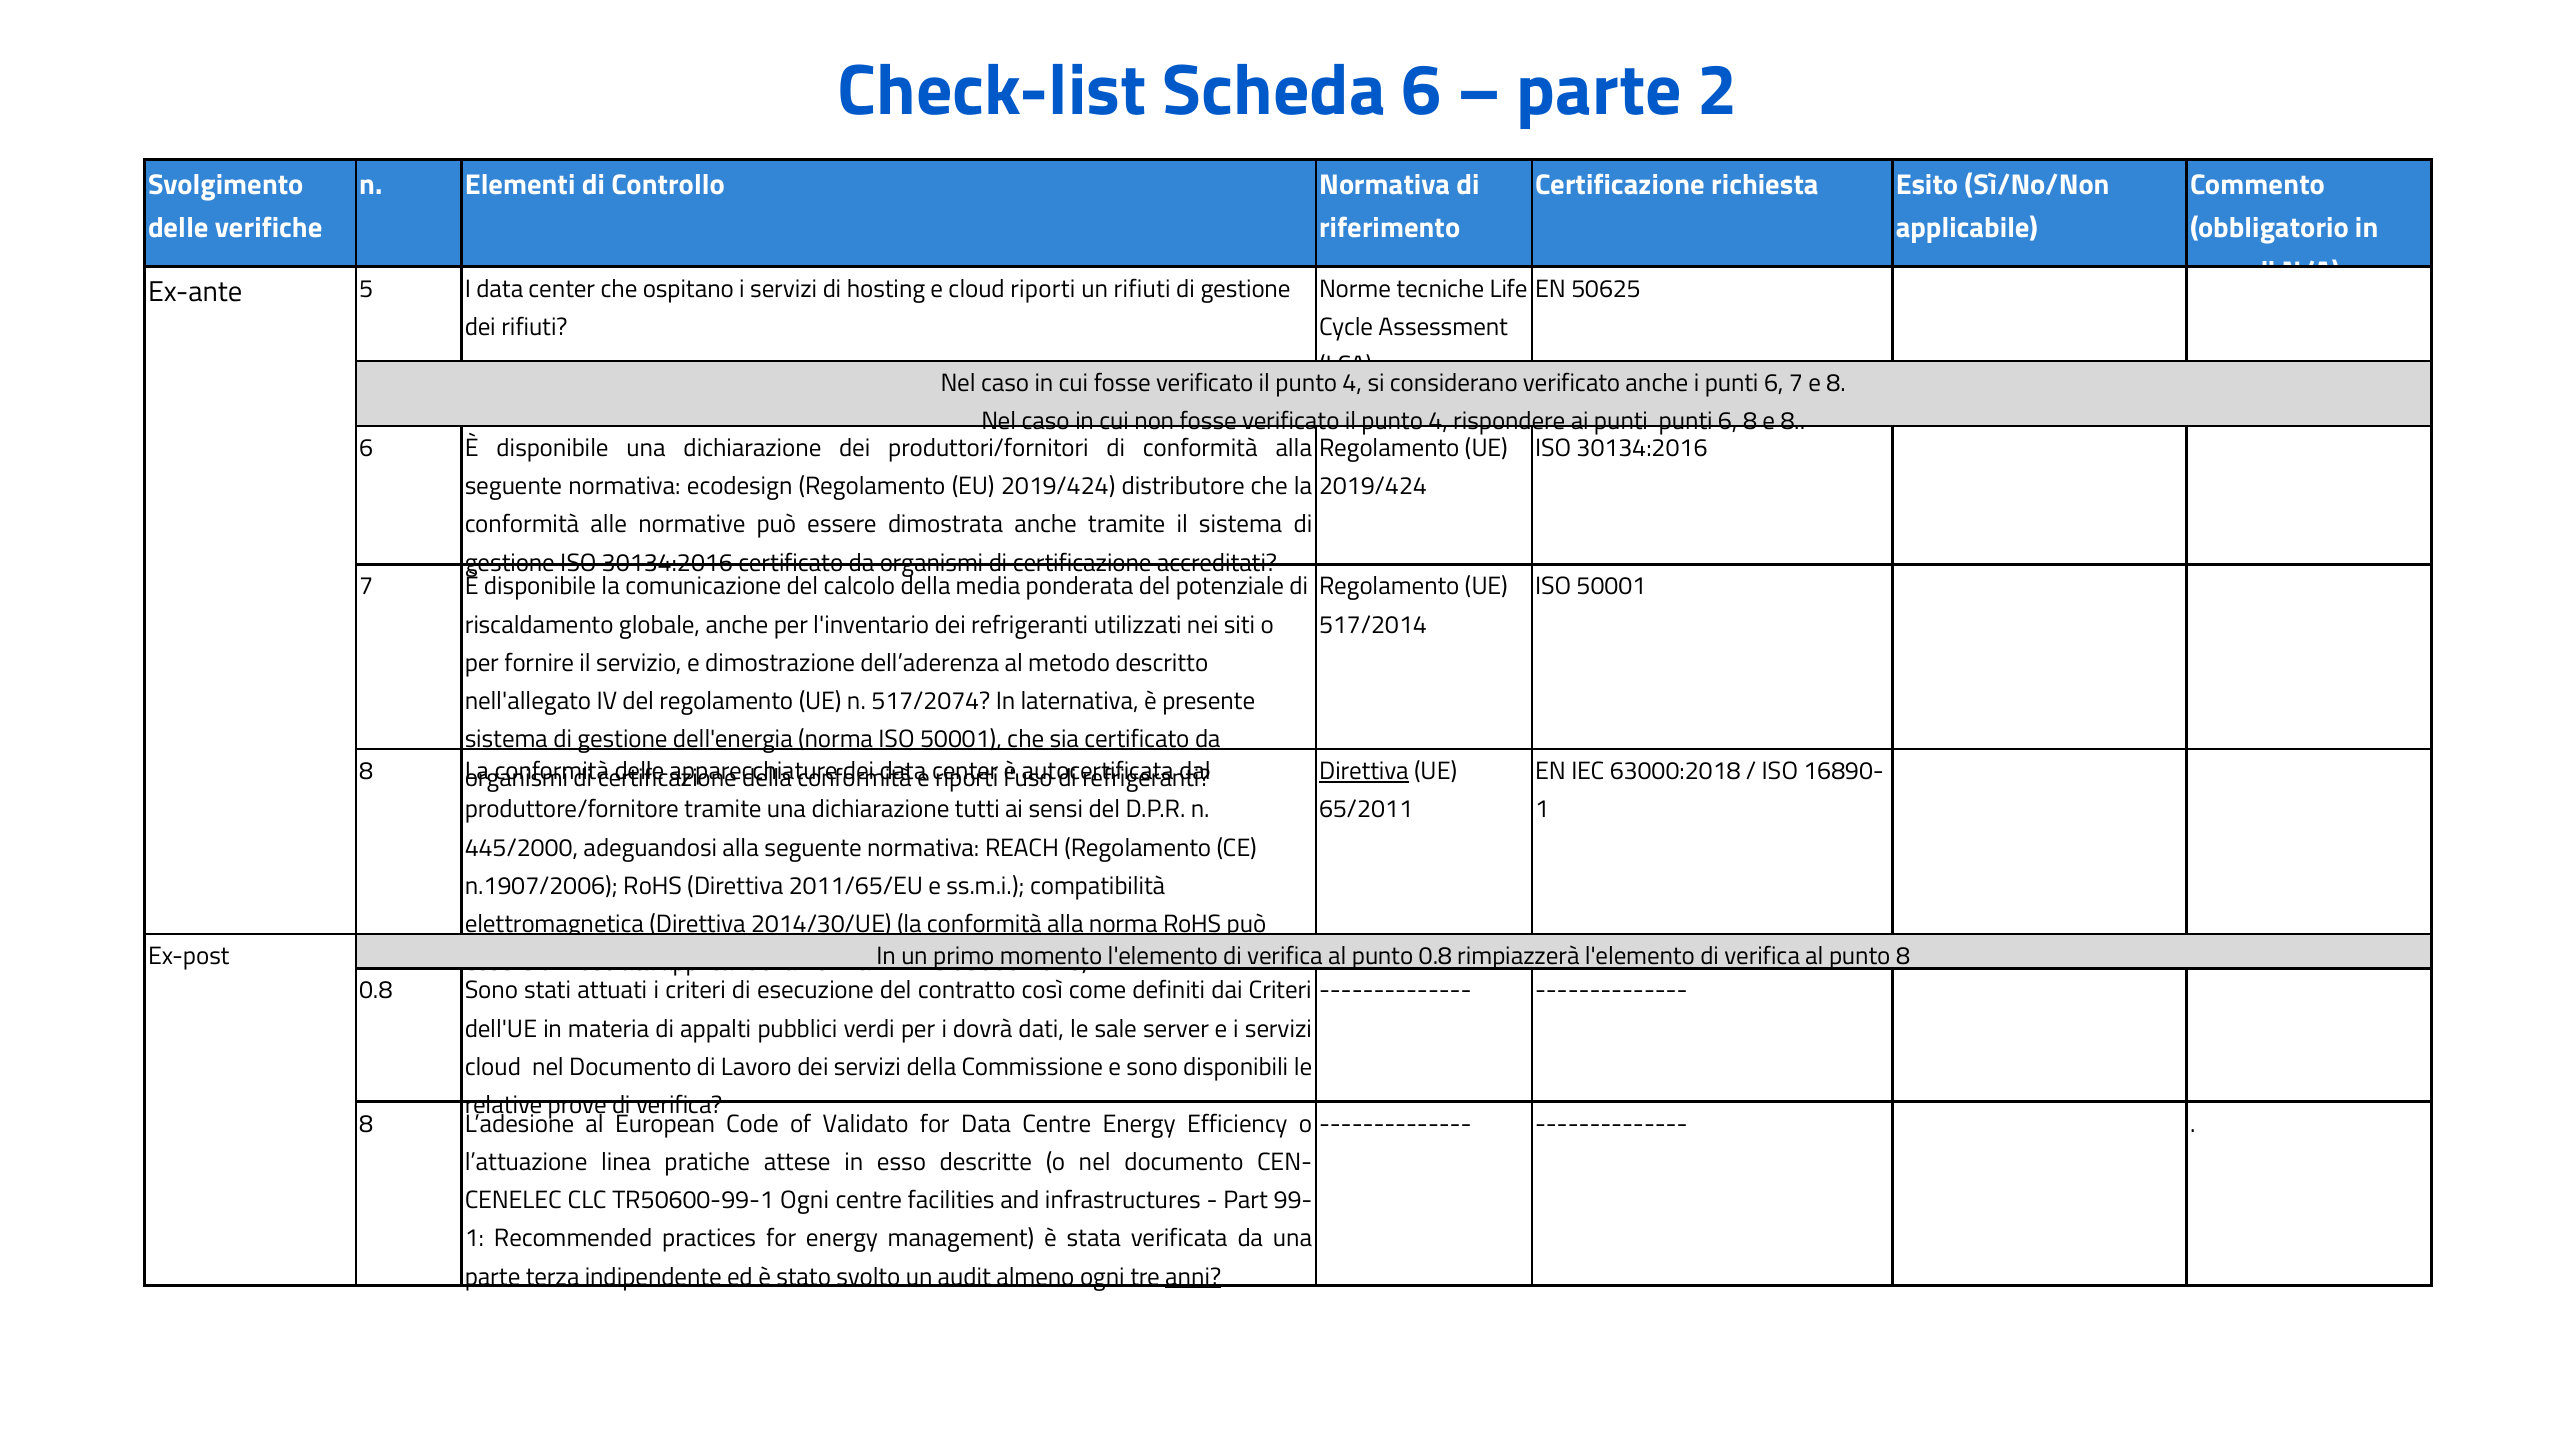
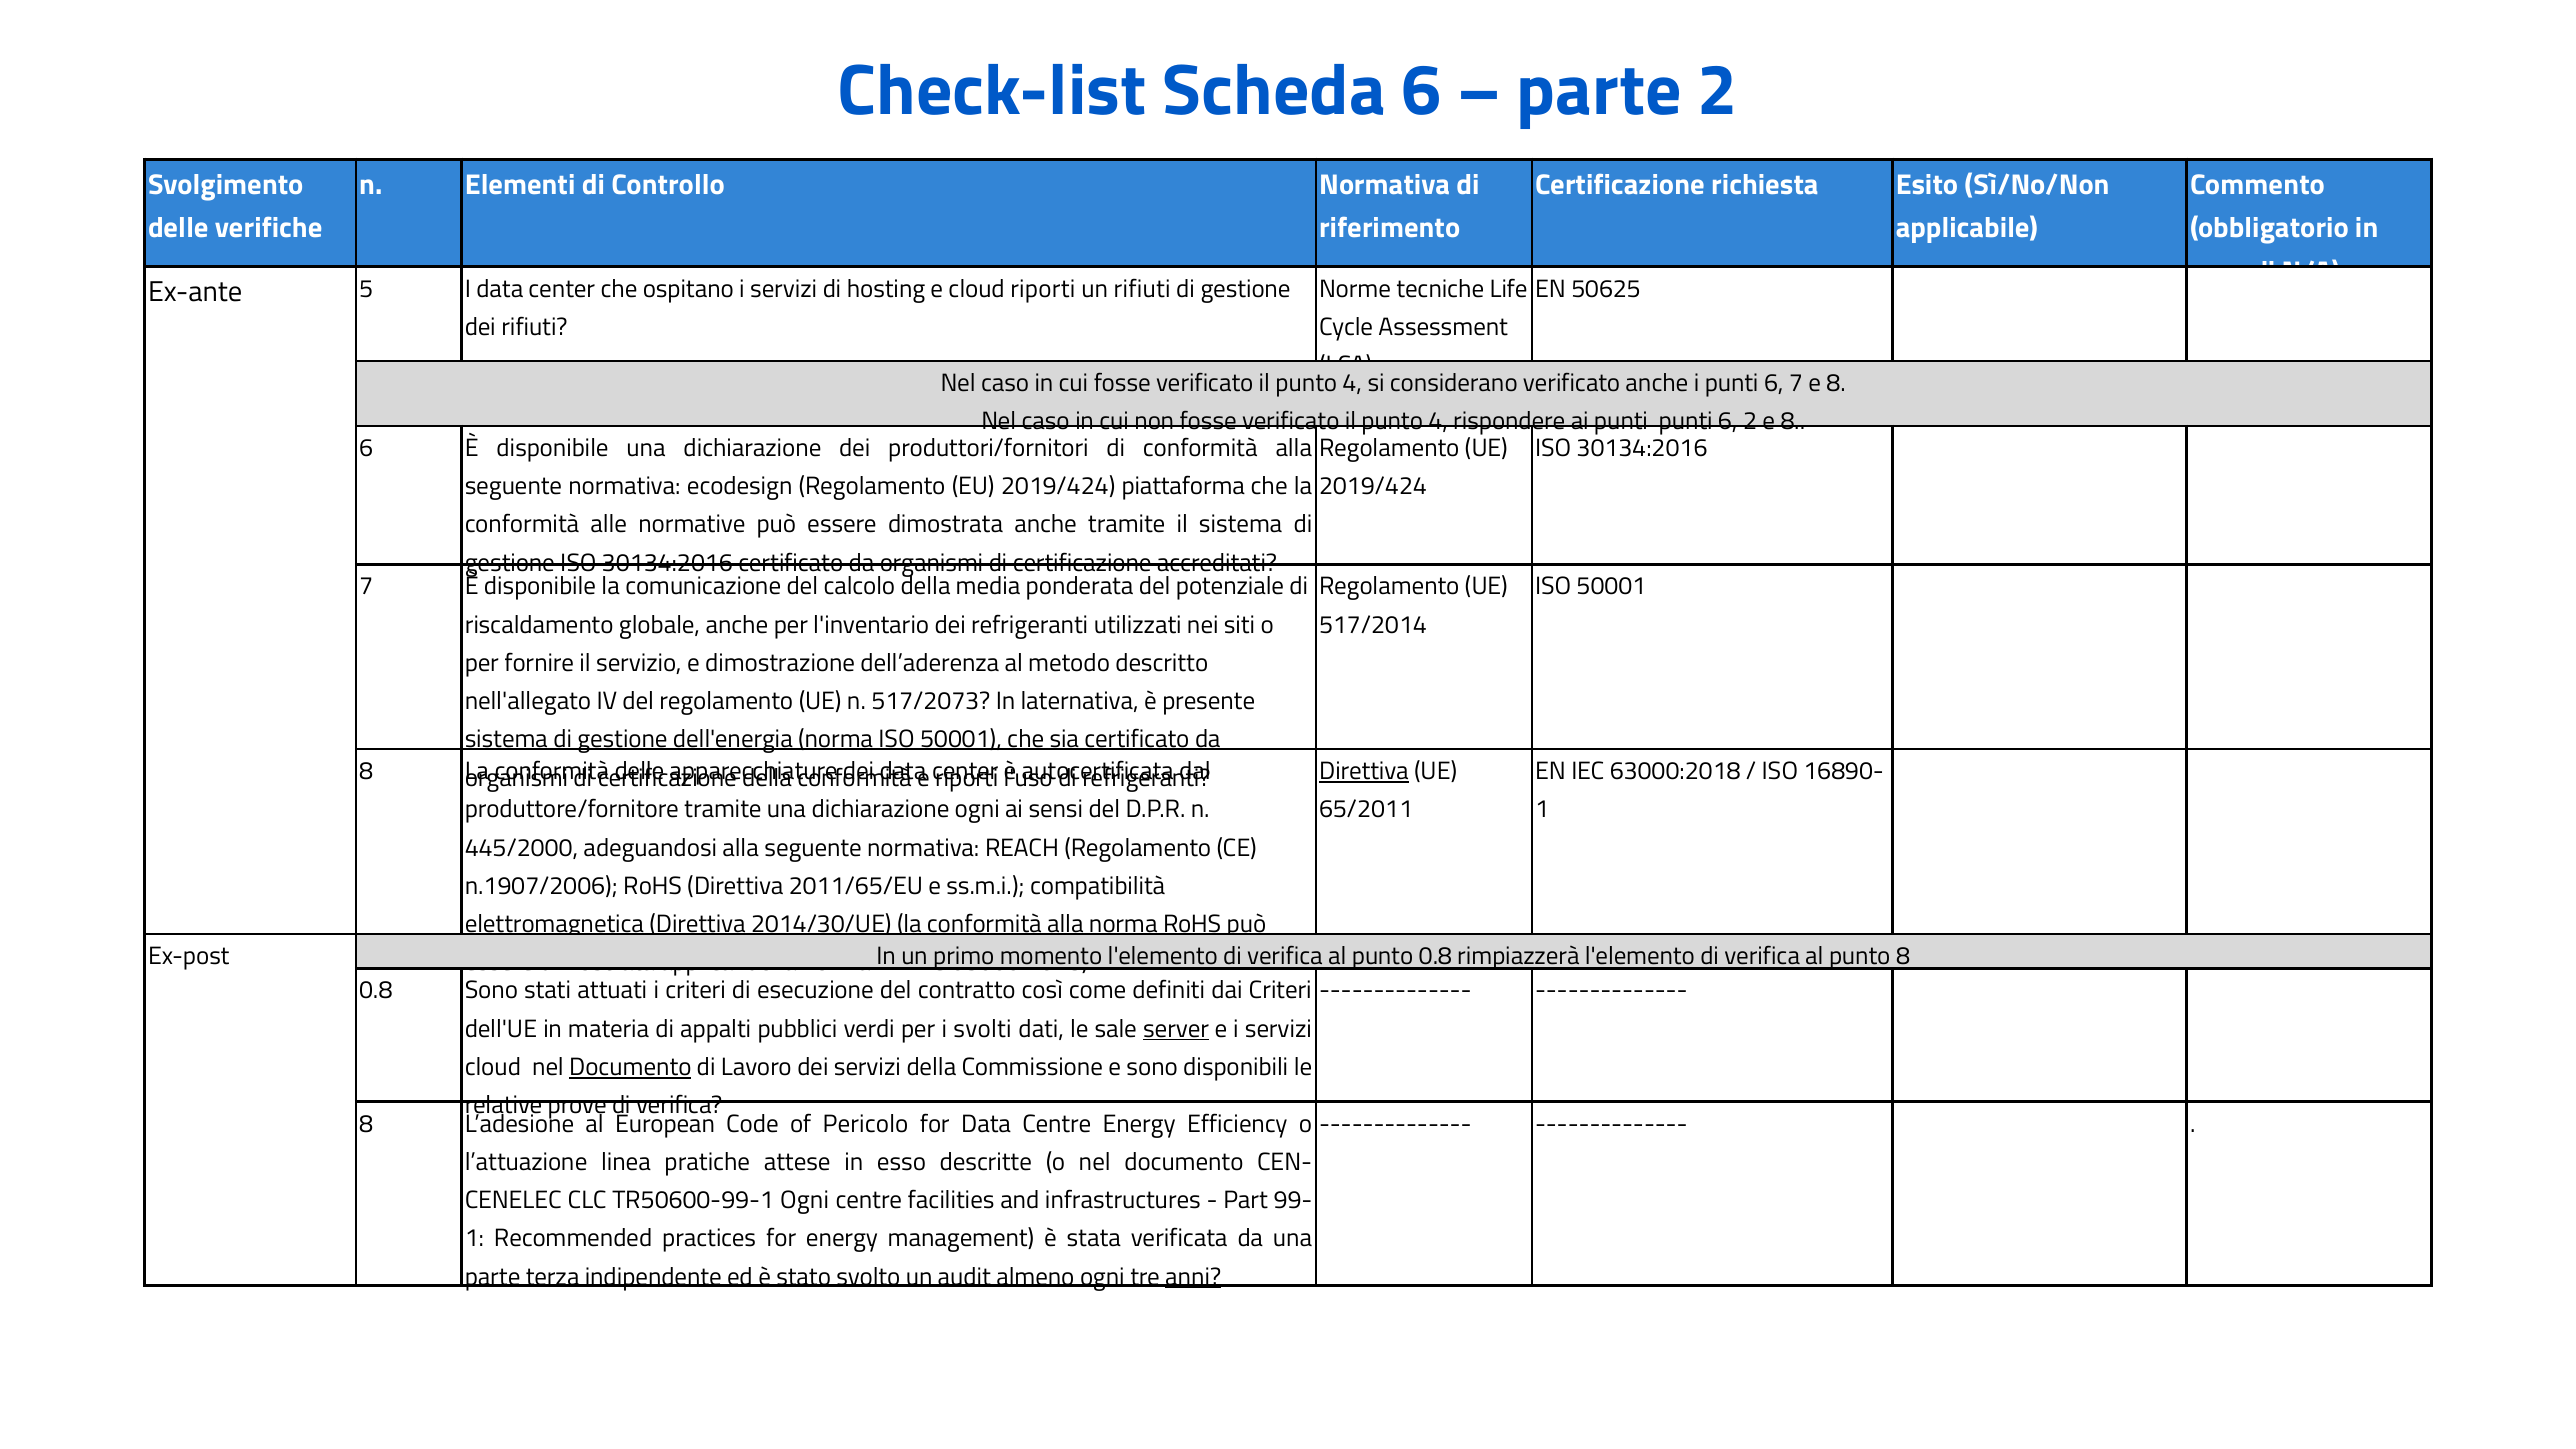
6 8: 8 -> 2
distributore: distributore -> piattaforma
517/2074: 517/2074 -> 517/2073
dichiarazione tutti: tutti -> ogni
dovrà: dovrà -> svolti
server underline: none -> present
Documento at (630, 1067) underline: none -> present
Validato: Validato -> Pericolo
